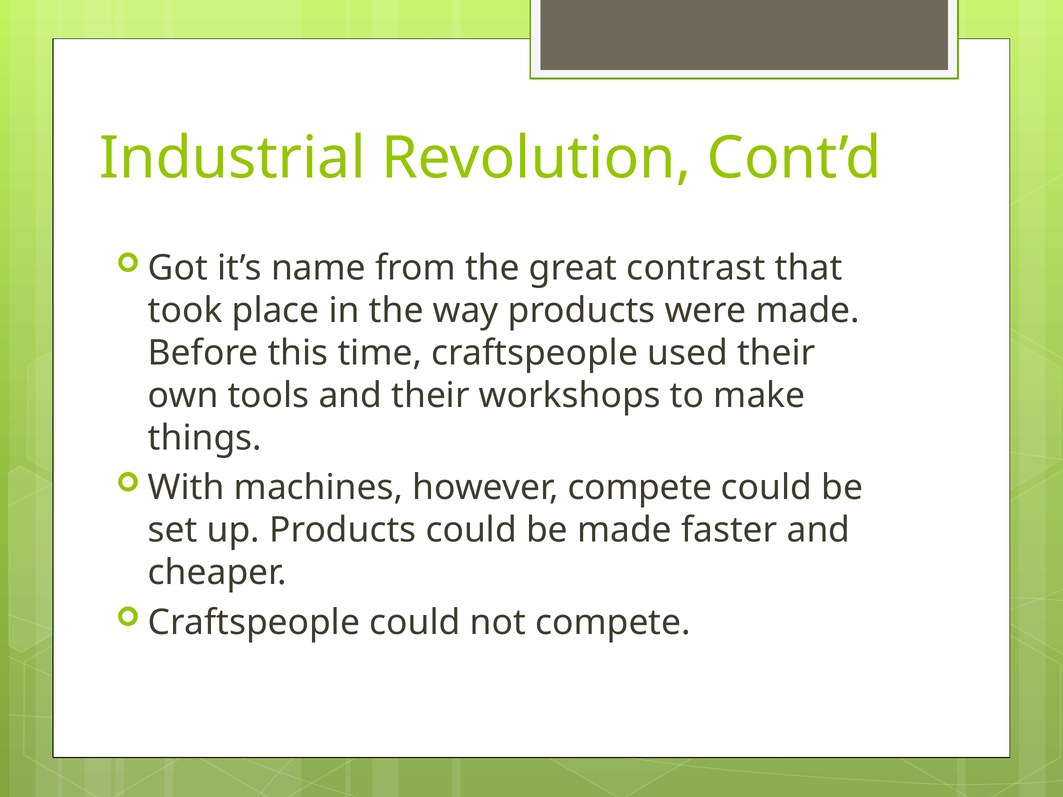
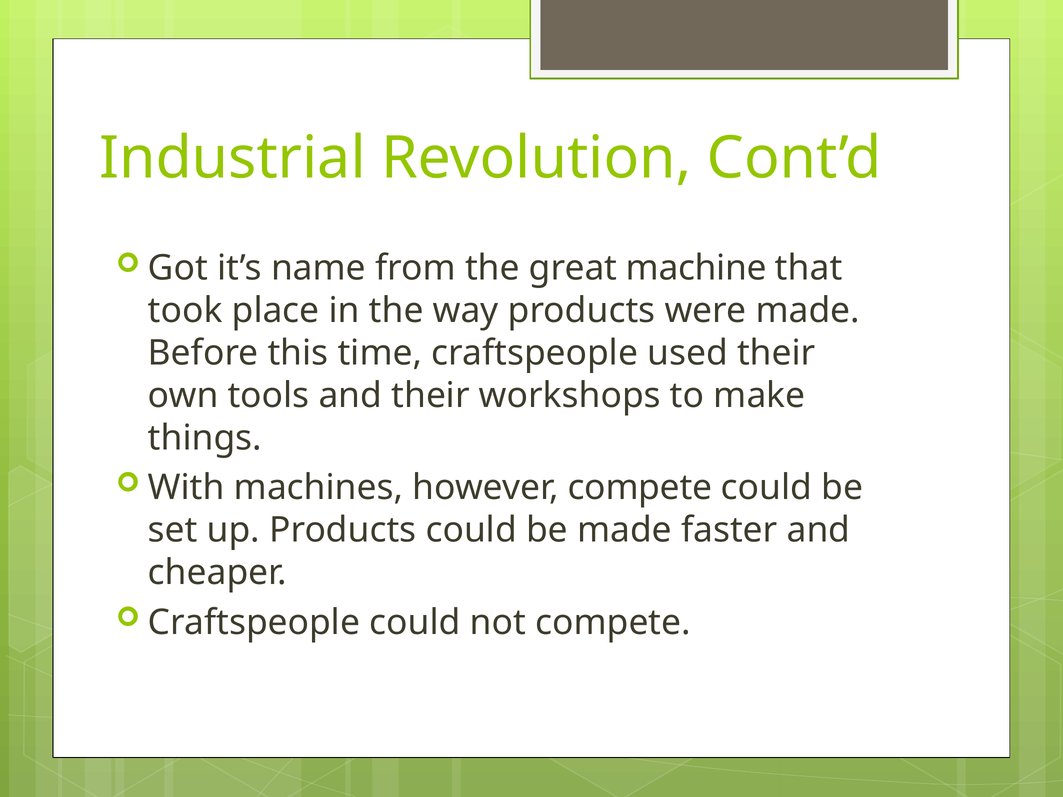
contrast: contrast -> machine
